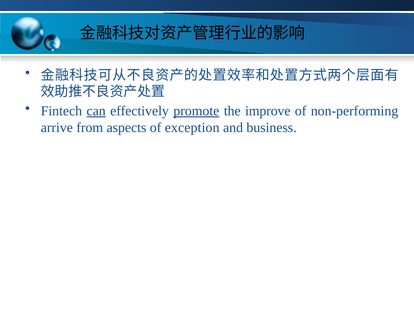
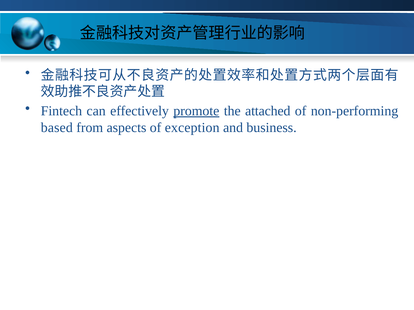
can underline: present -> none
improve: improve -> attached
arrive: arrive -> based
